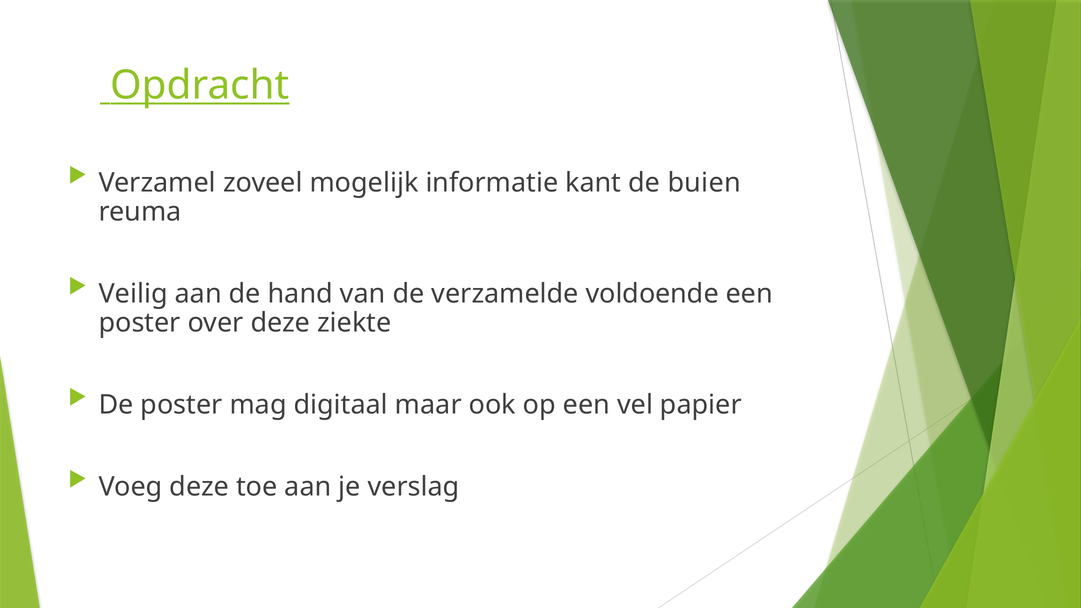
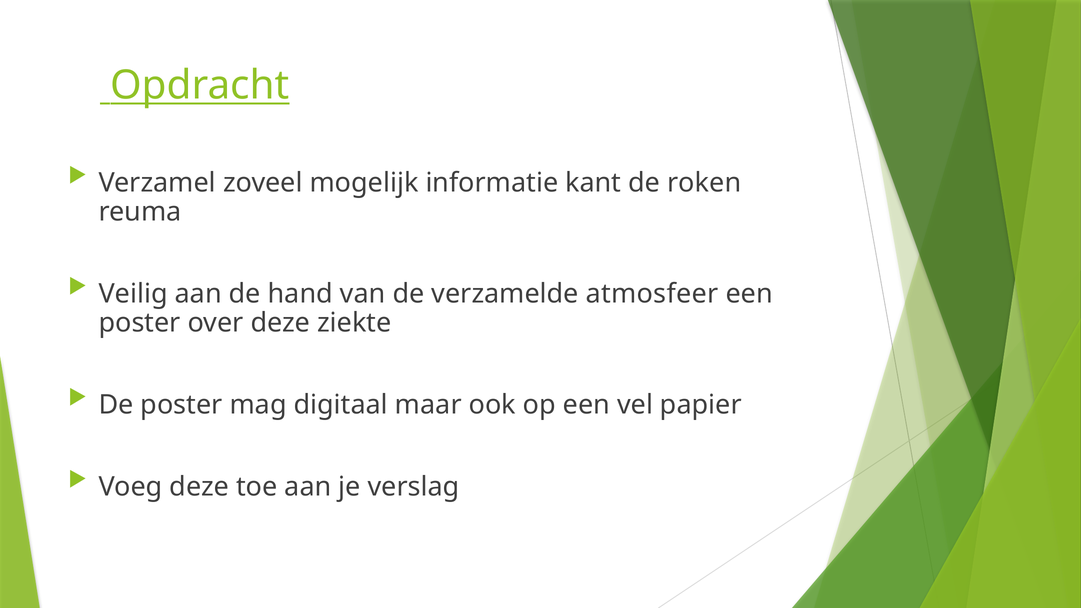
buien: buien -> roken
voldoende: voldoende -> atmosfeer
